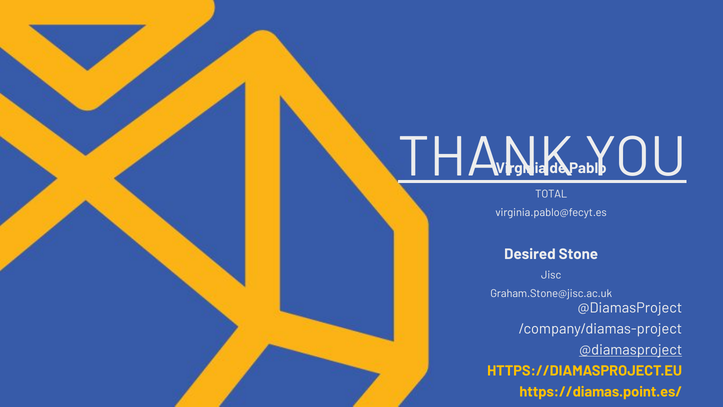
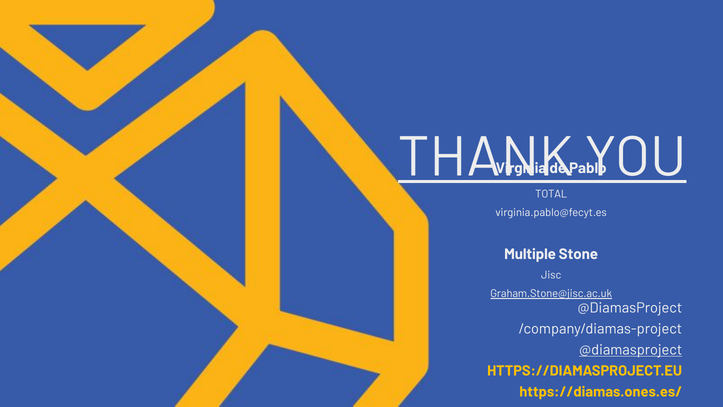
Desired: Desired -> Multiple
Graham.Stone@jisc.ac.uk underline: none -> present
https://diamas.point.es/: https://diamas.point.es/ -> https://diamas.ones.es/
